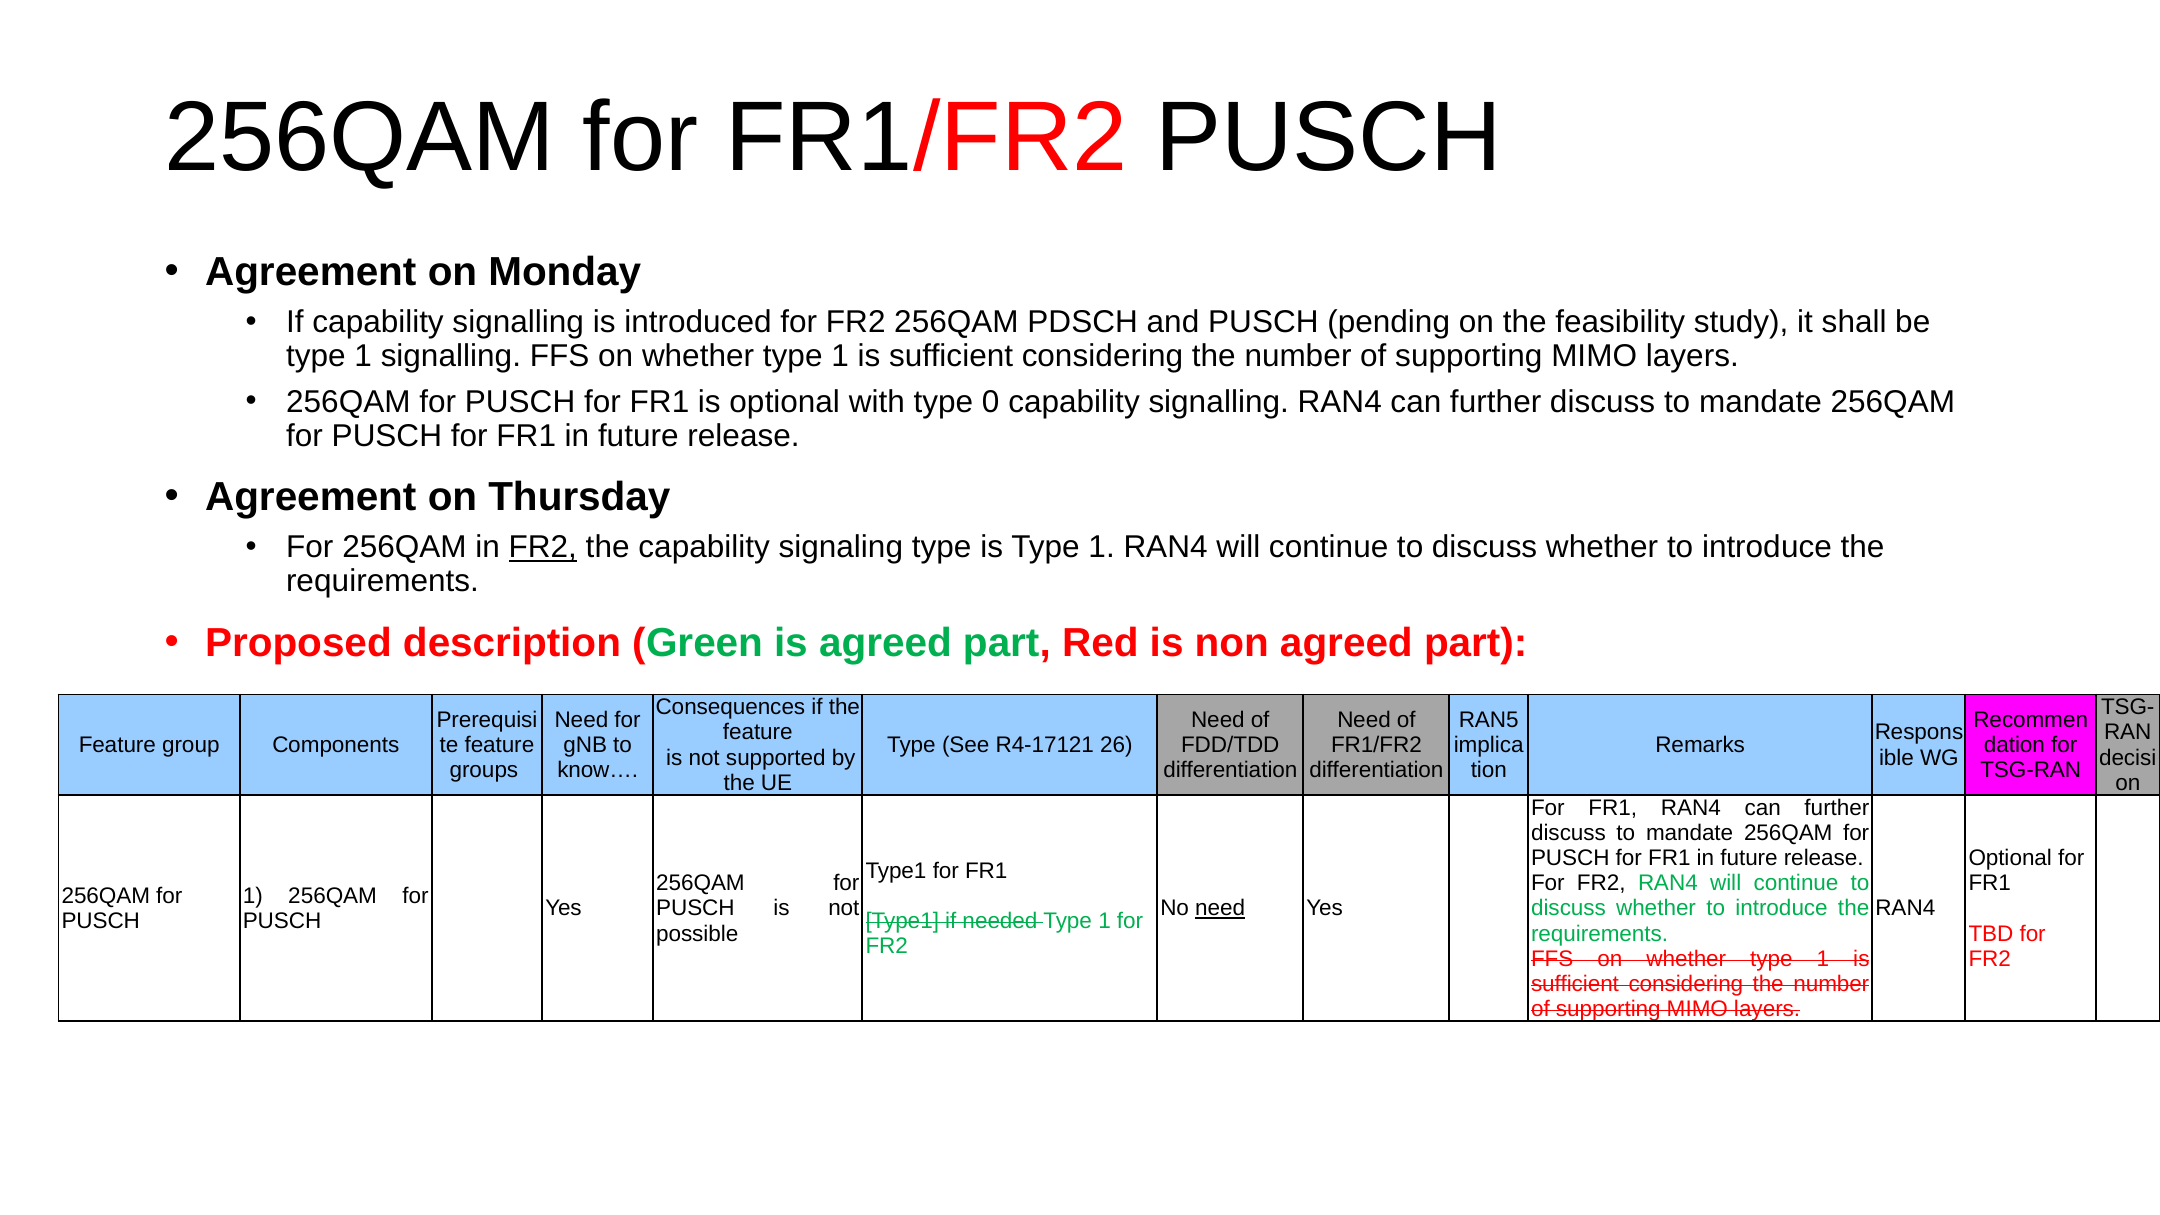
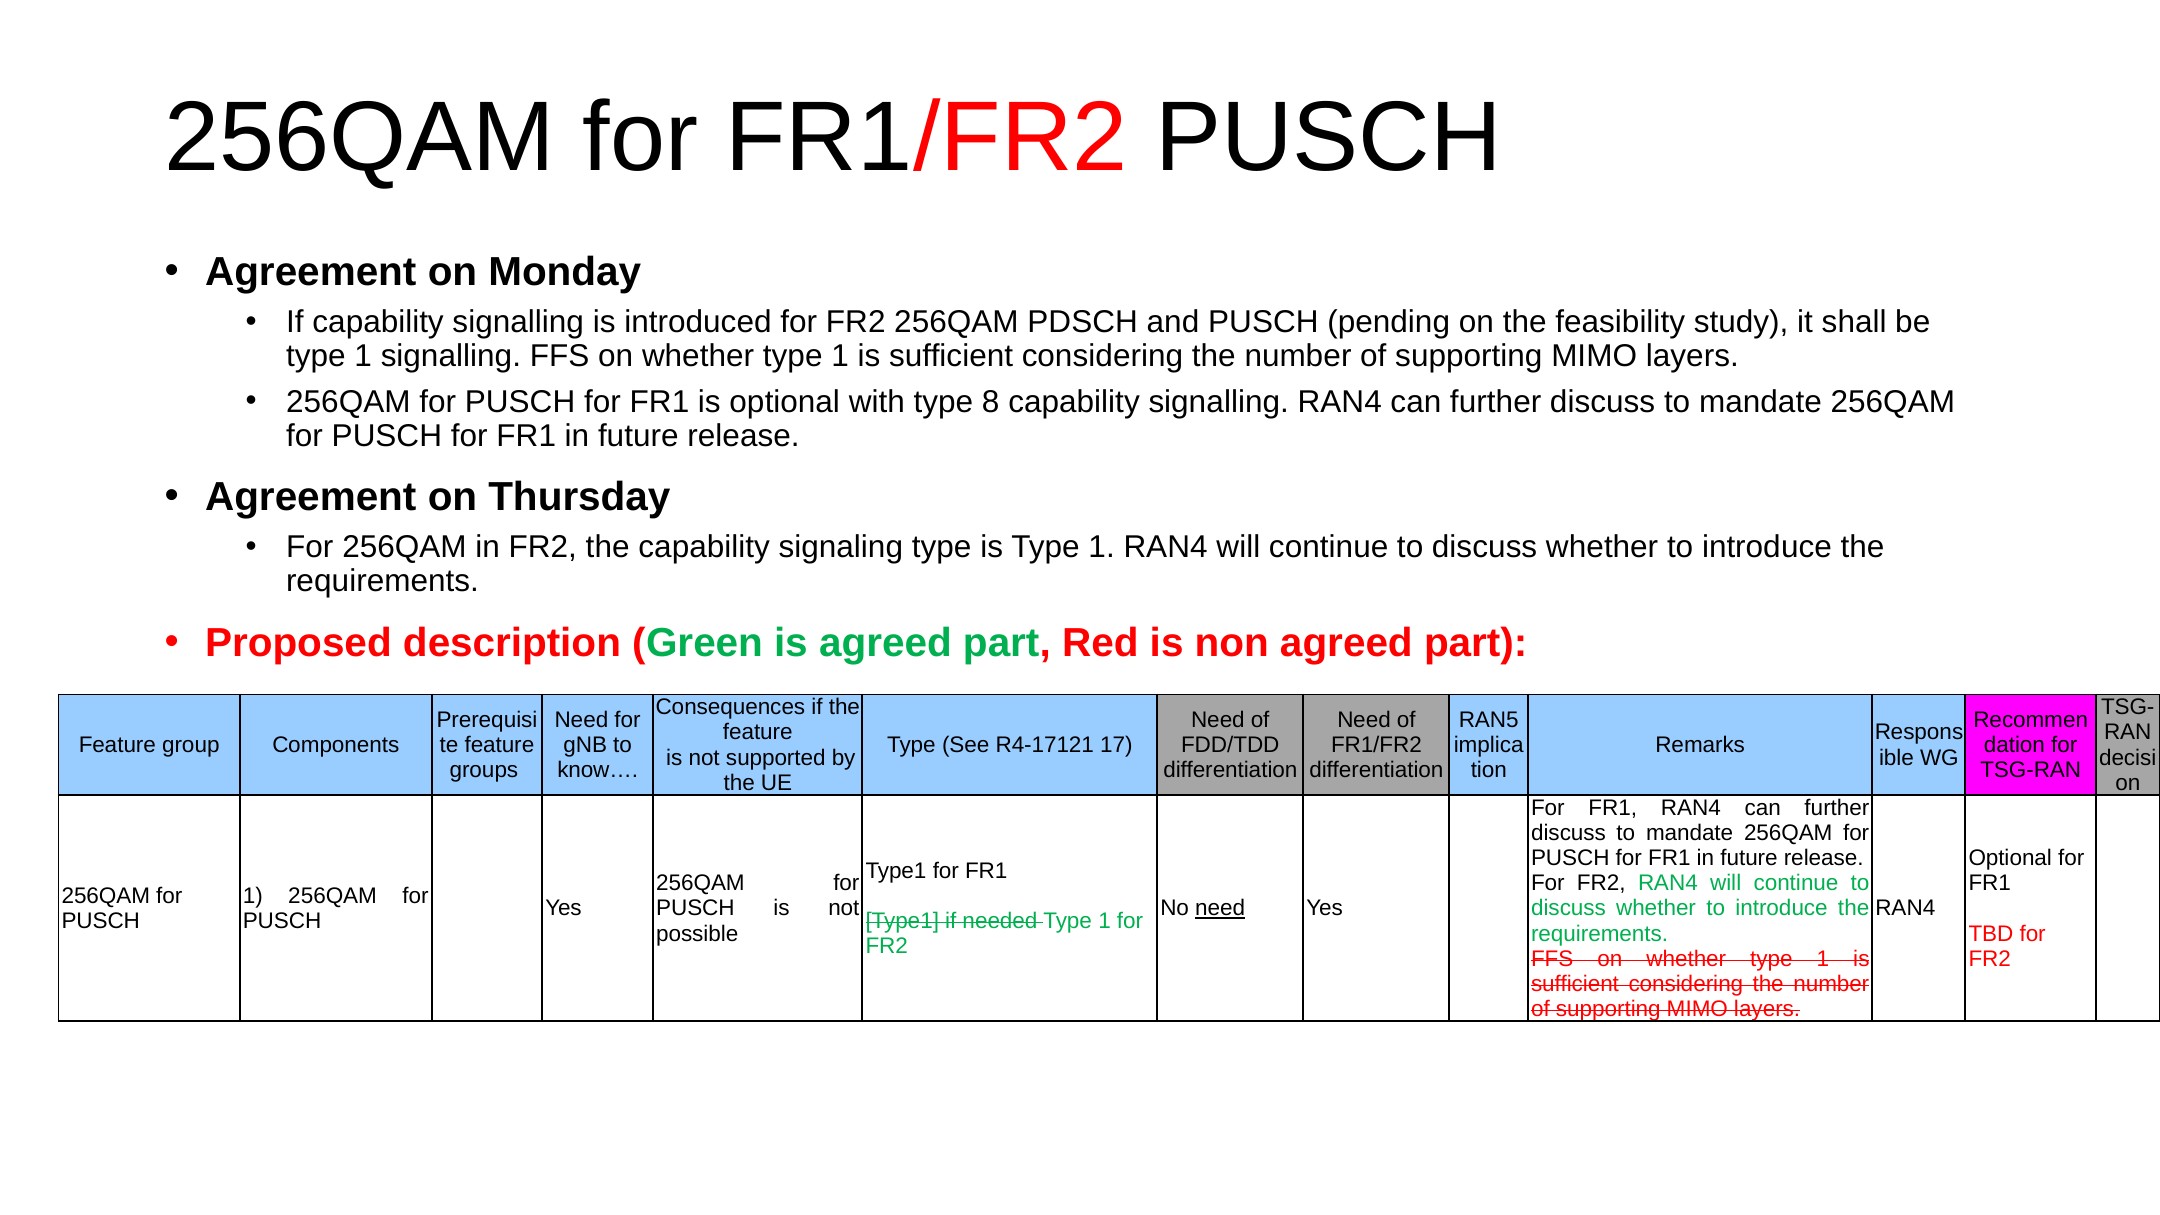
0: 0 -> 8
FR2 at (543, 547) underline: present -> none
26: 26 -> 17
